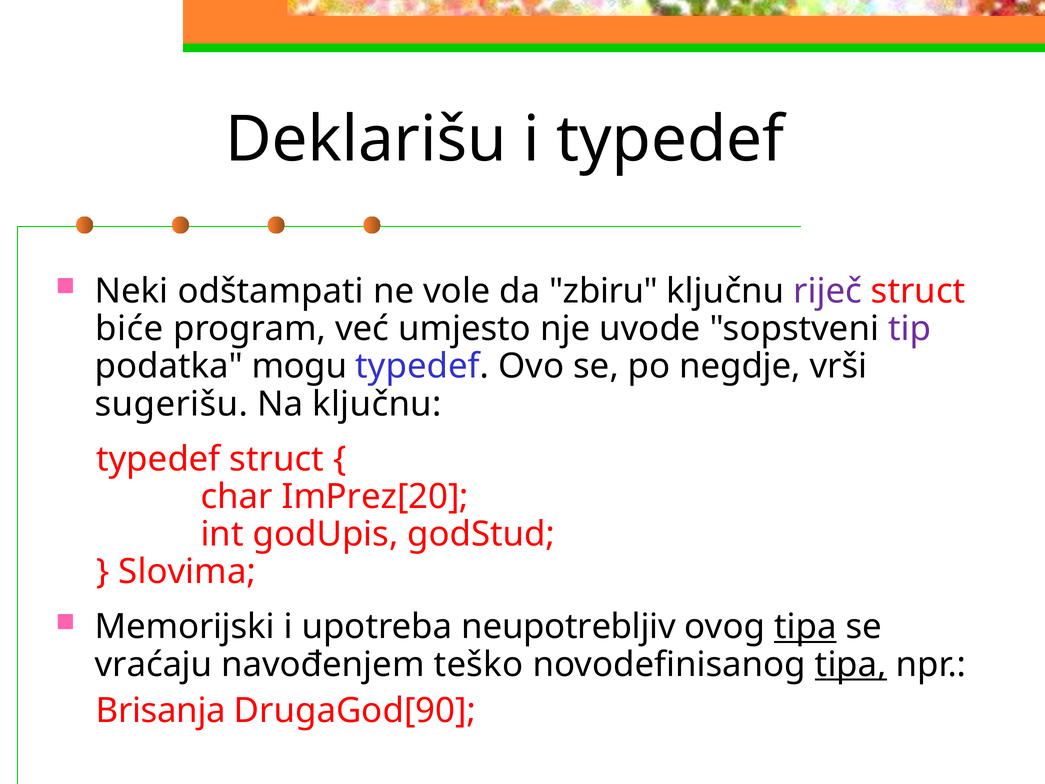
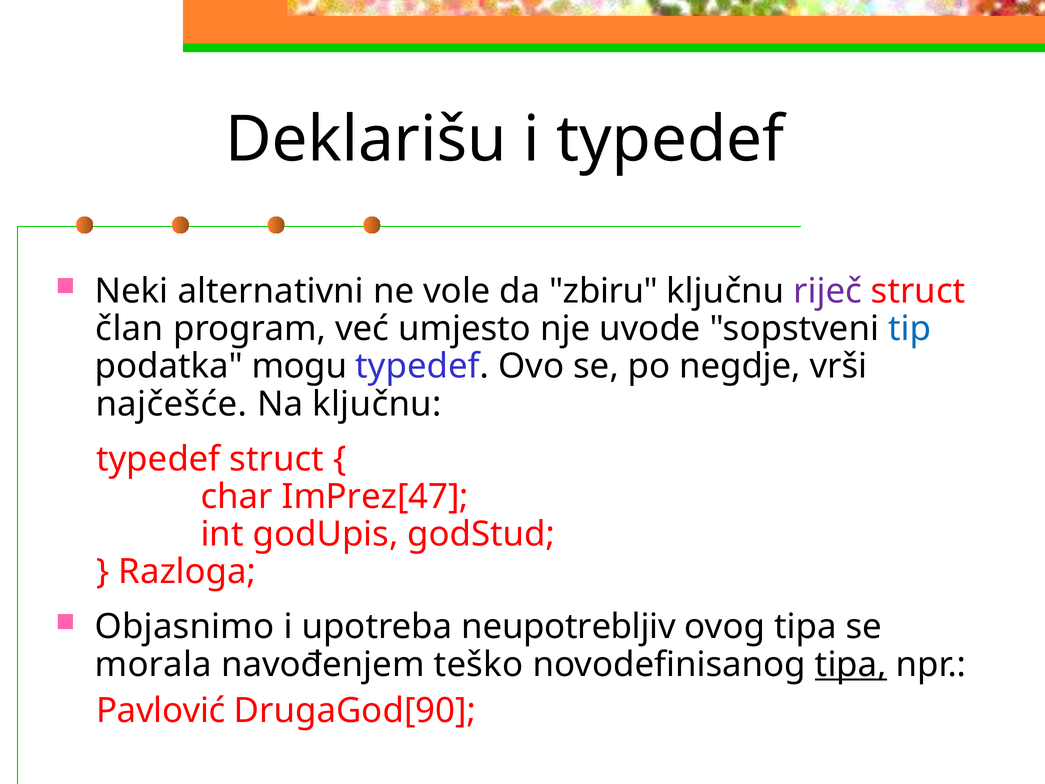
odštampati: odštampati -> alternativni
biće: biće -> član
tip colour: purple -> blue
sugerišu: sugerišu -> najčešće
ImPrez[20: ImPrez[20 -> ImPrez[47
Slovima: Slovima -> Razloga
Memorijski: Memorijski -> Objasnimo
tipa at (805, 627) underline: present -> none
vraćaju: vraćaju -> morala
Brisanja: Brisanja -> Pavlović
